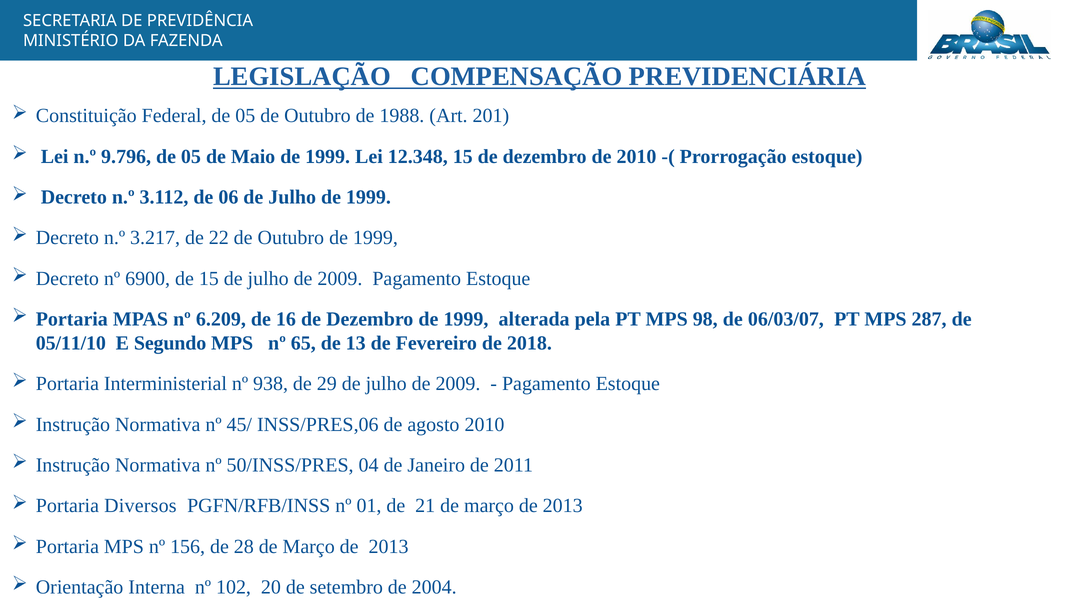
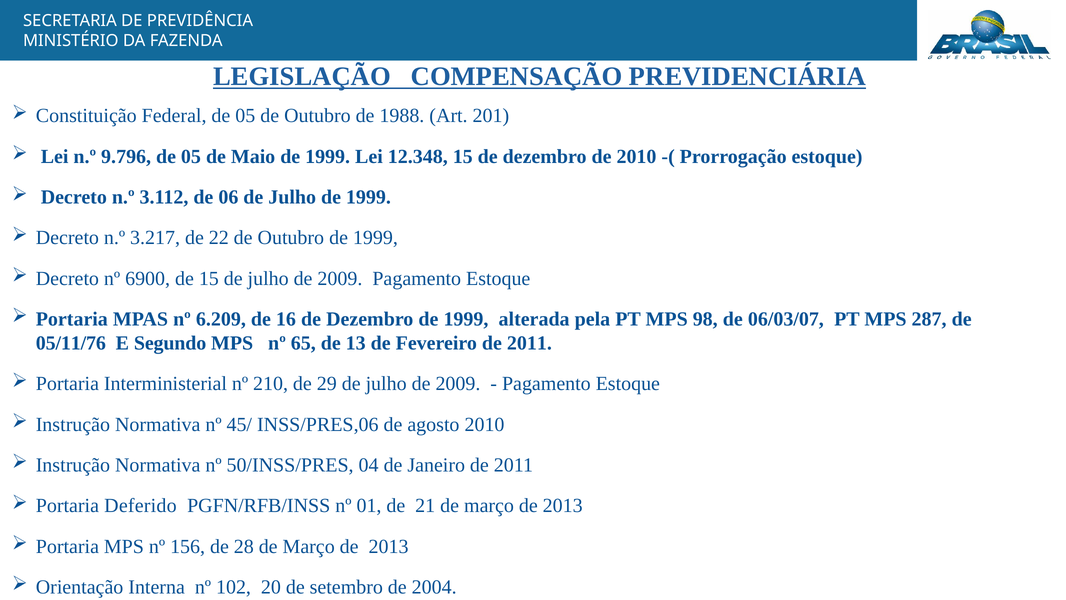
05/11/10: 05/11/10 -> 05/11/76
Fevereiro de 2018: 2018 -> 2011
938: 938 -> 210
Diversos: Diversos -> Deferido
